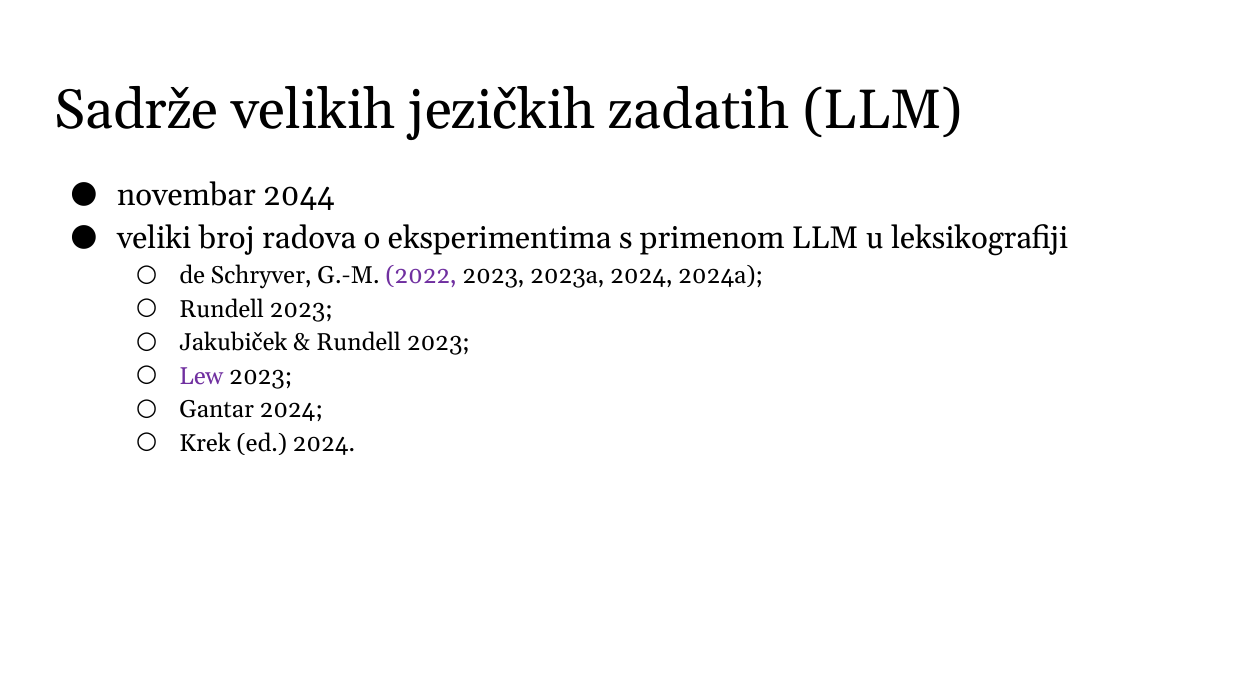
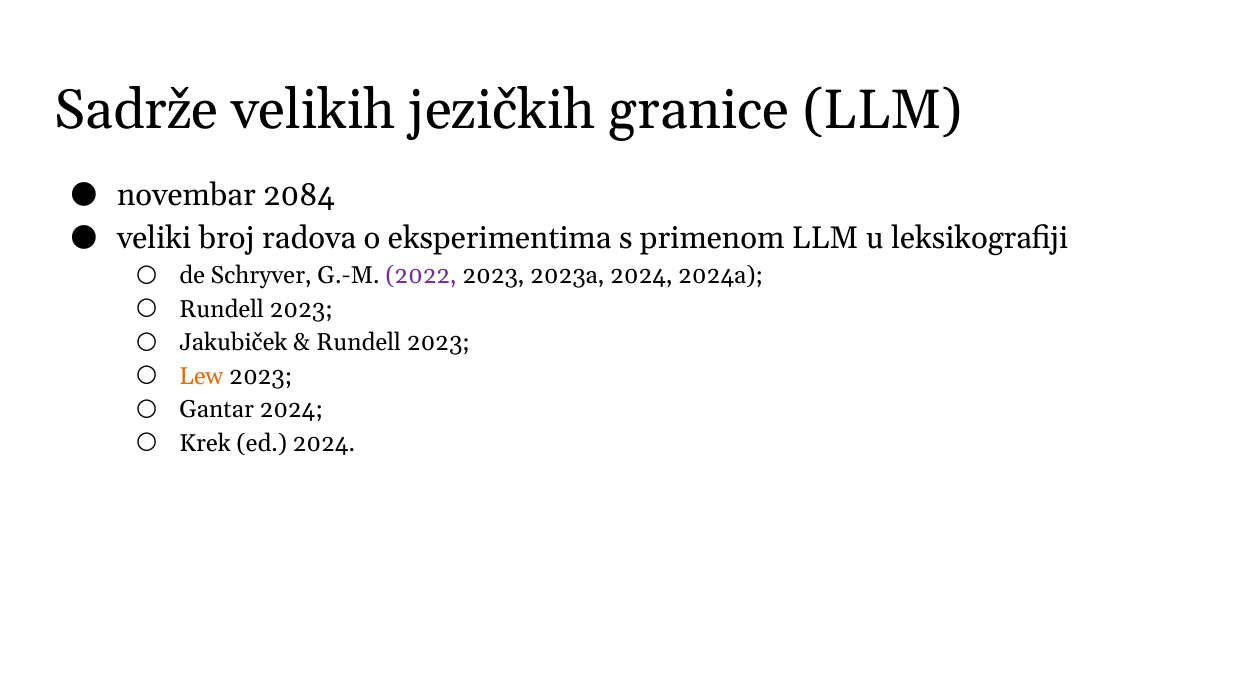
zadatih: zadatih -> granice
2044: 2044 -> 2084
Lew colour: purple -> orange
